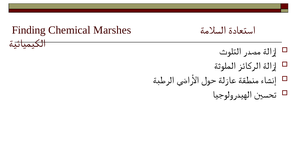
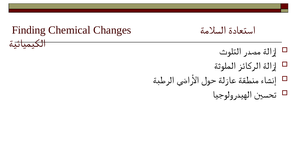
Marshes: Marshes -> Changes
